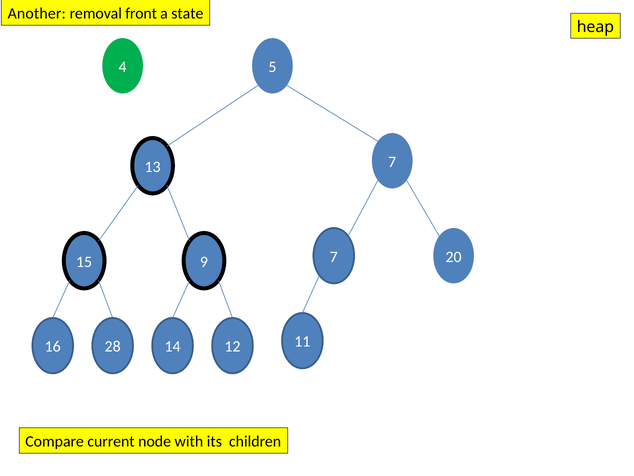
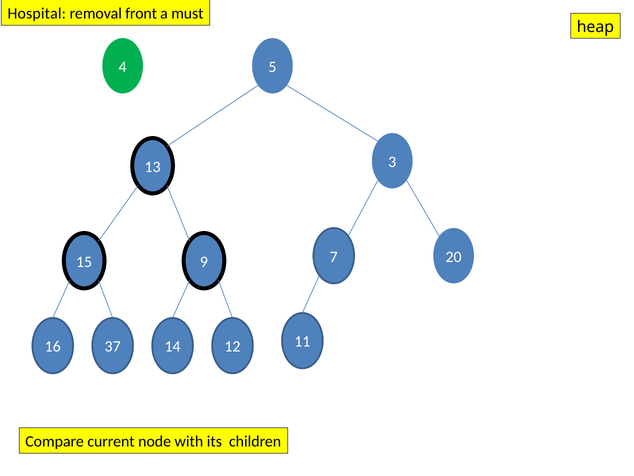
Another: Another -> Hospital
state: state -> must
13 7: 7 -> 3
28: 28 -> 37
